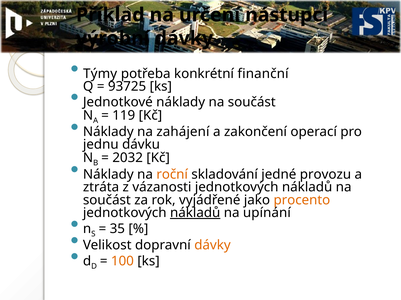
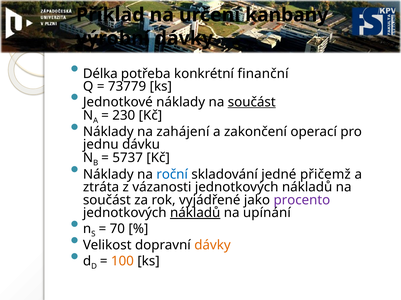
nástupci: nástupci -> kanbany
Týmy: Týmy -> Délka
93725: 93725 -> 73779
součást at (252, 102) underline: none -> present
119: 119 -> 230
2032: 2032 -> 5737
roční colour: orange -> blue
provozu: provozu -> přičemž
procento colour: orange -> purple
35: 35 -> 70
